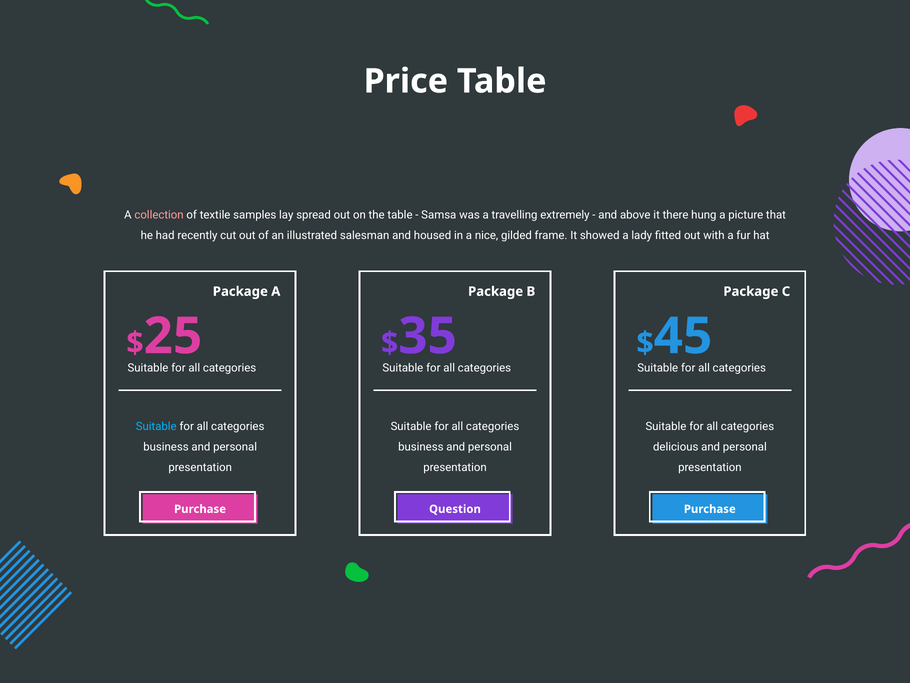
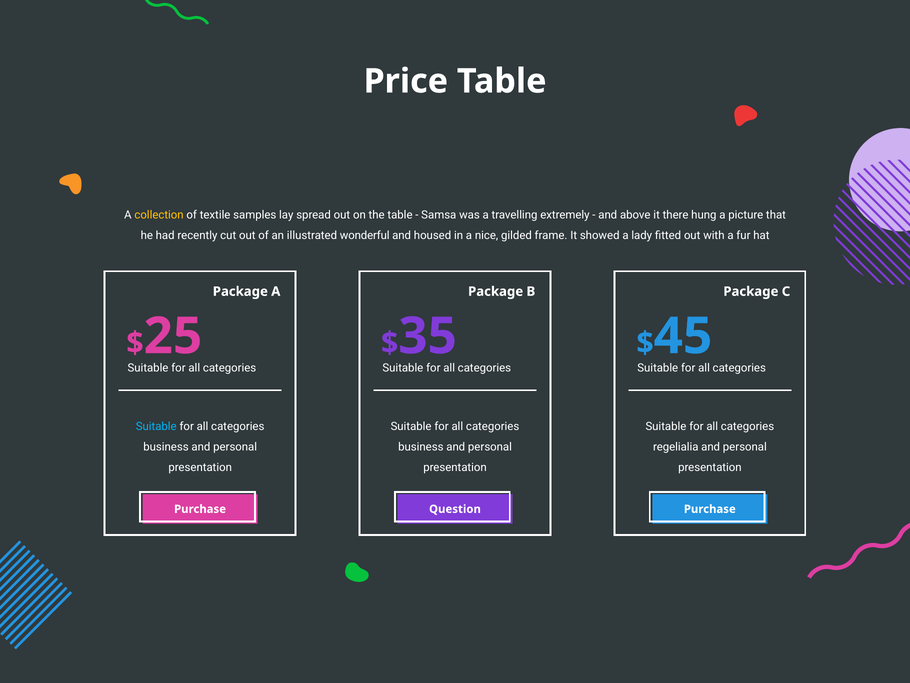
collection colour: pink -> yellow
salesman: salesman -> wonderful
delicious: delicious -> regelialia
